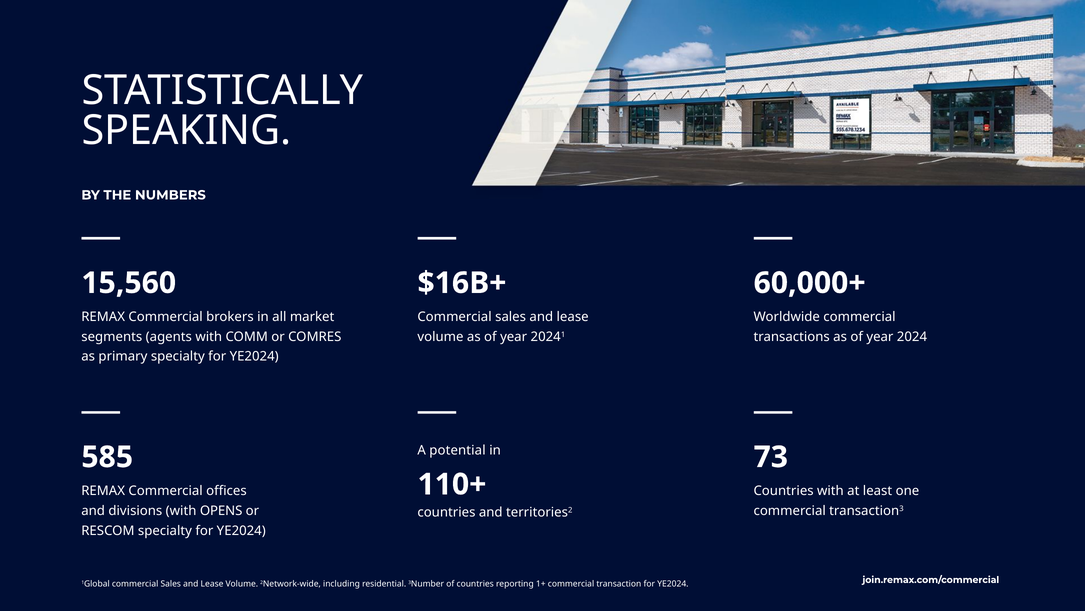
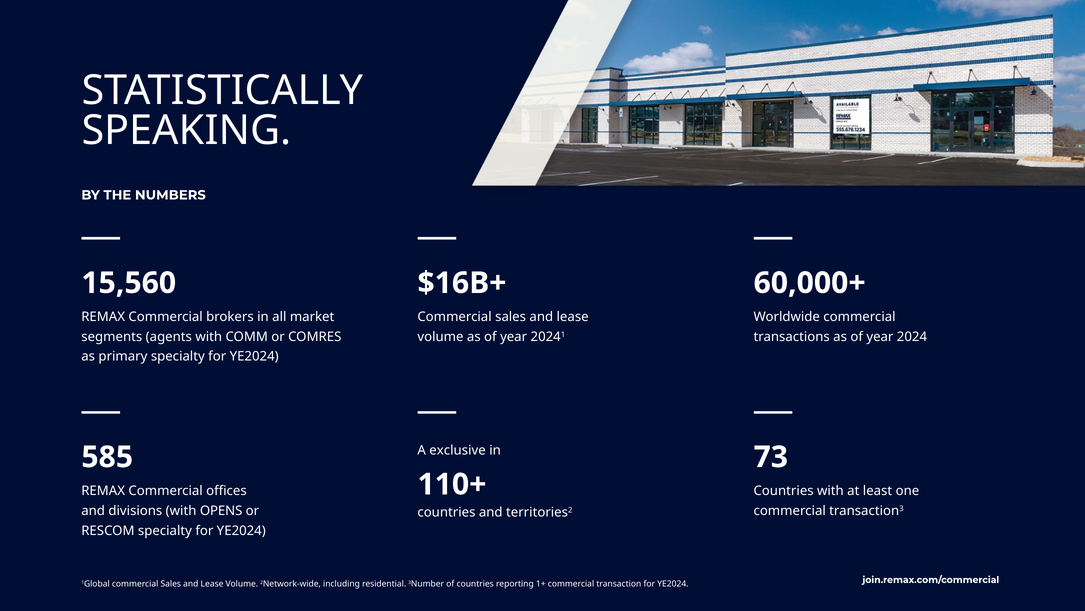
potential: potential -> exclusive
